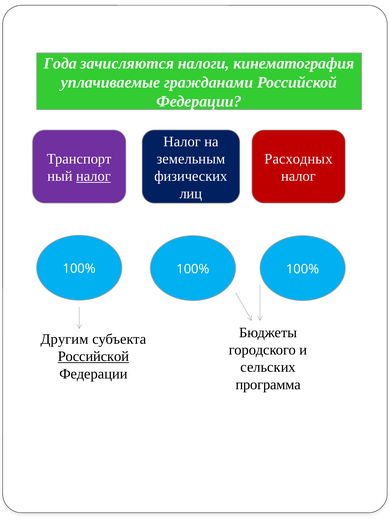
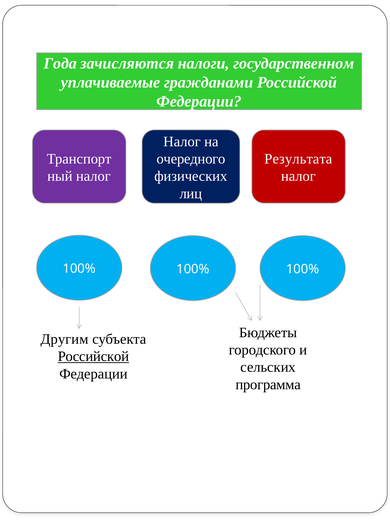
кинематография: кинематография -> государственном
земельным: земельным -> очередного
Расходных: Расходных -> Результата
налог at (94, 176) underline: present -> none
